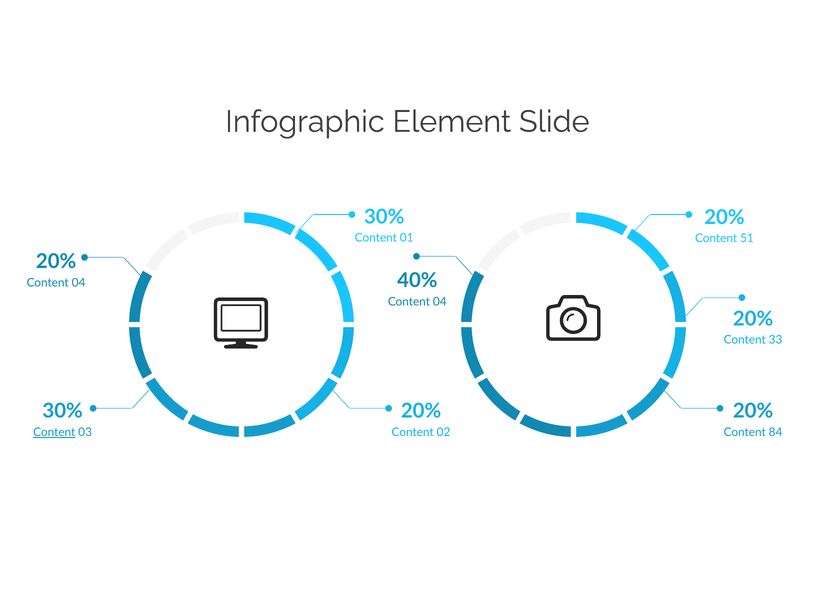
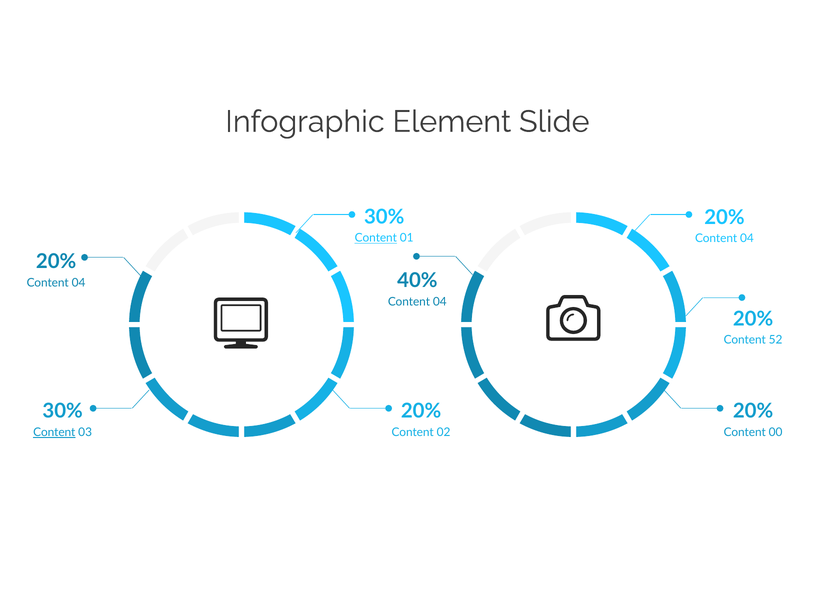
Content at (376, 238) underline: none -> present
51 at (747, 239): 51 -> 04
33: 33 -> 52
84: 84 -> 00
